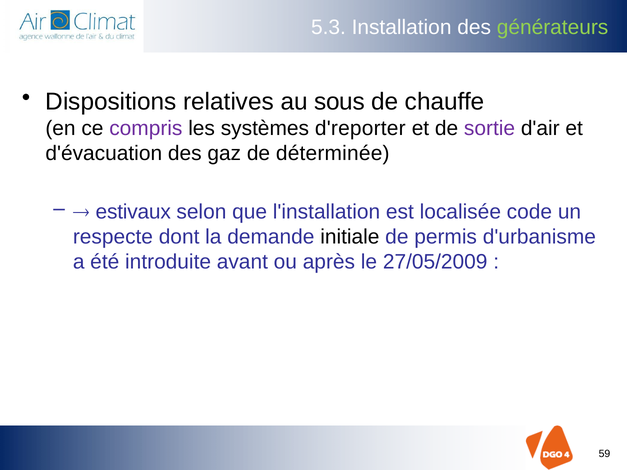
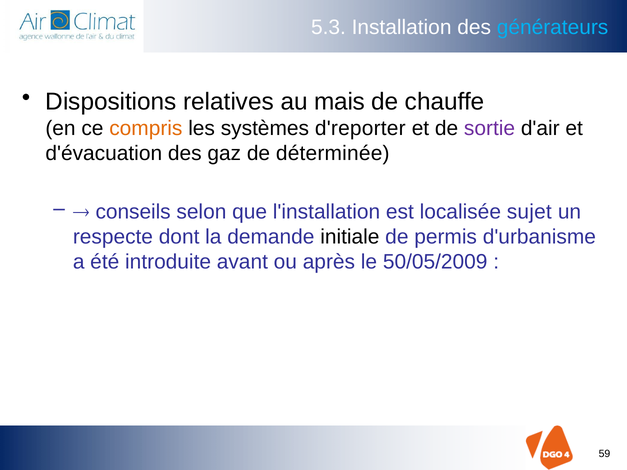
générateurs colour: light green -> light blue
sous: sous -> mais
compris colour: purple -> orange
estivaux: estivaux -> conseils
code: code -> sujet
27/05/2009: 27/05/2009 -> 50/05/2009
